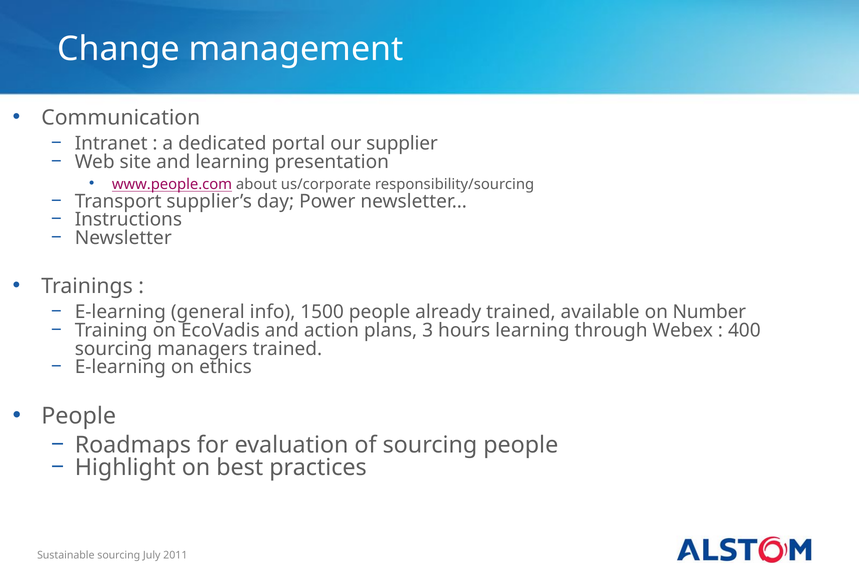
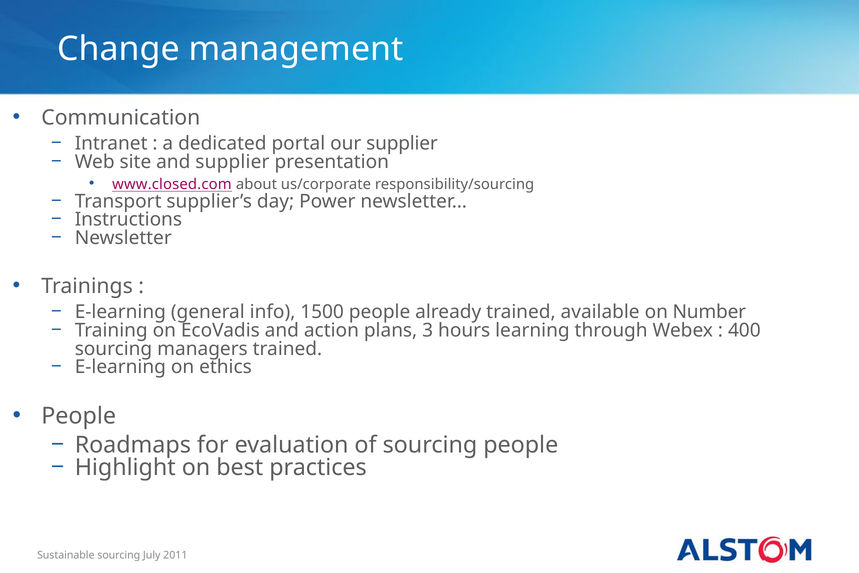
and learning: learning -> supplier
www.people.com: www.people.com -> www.closed.com
